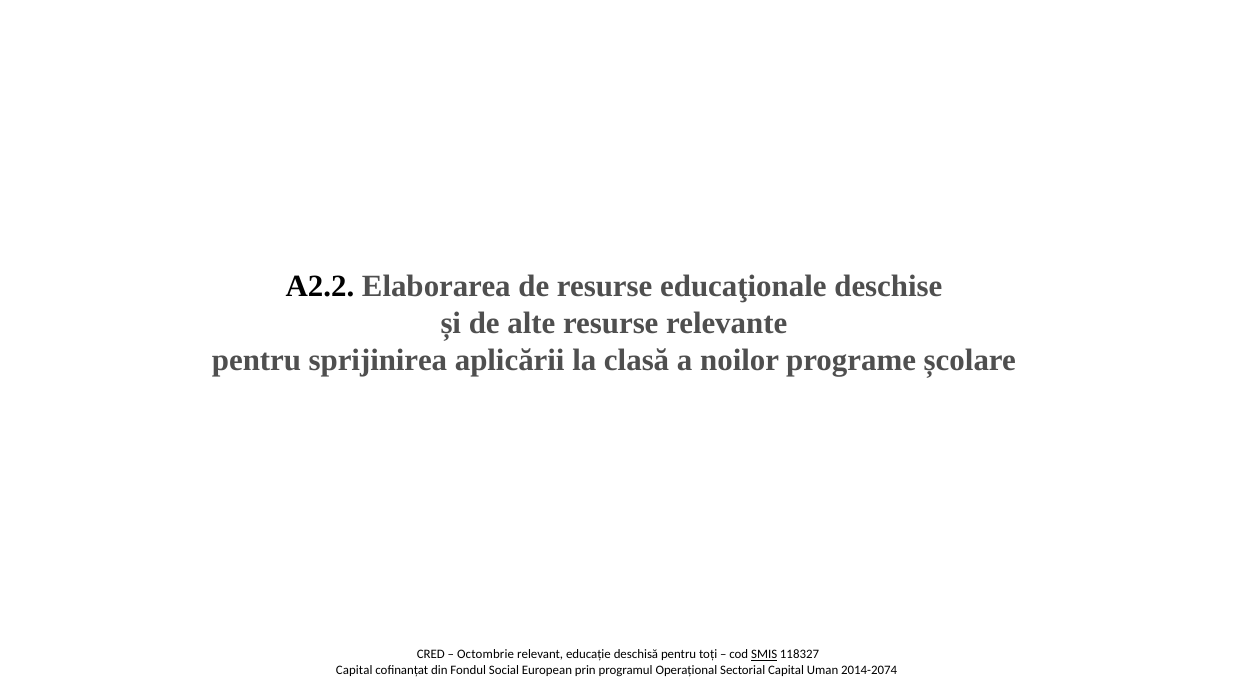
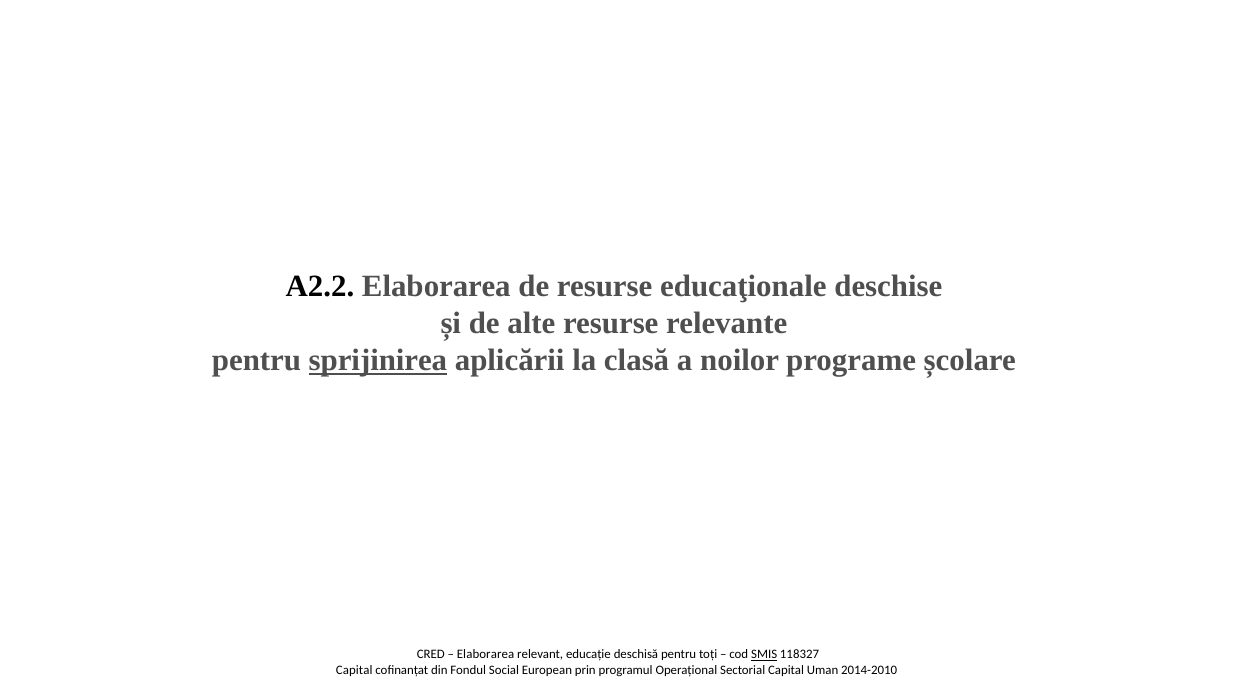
sprijinirea underline: none -> present
Octombrie at (486, 655): Octombrie -> Elaborarea
2014-2074: 2014-2074 -> 2014-2010
